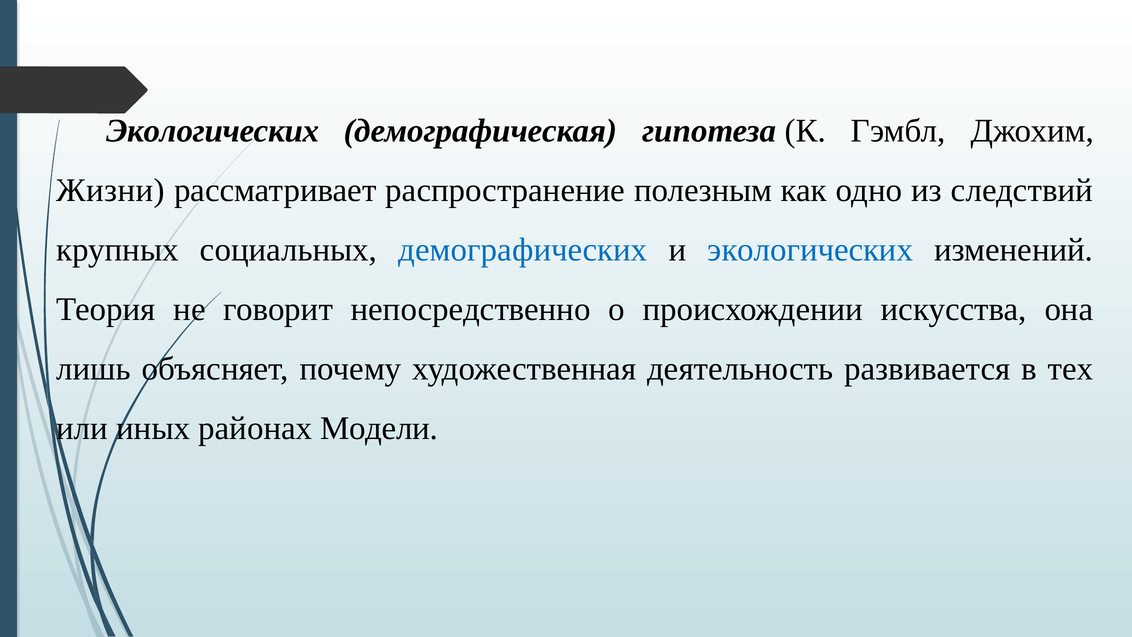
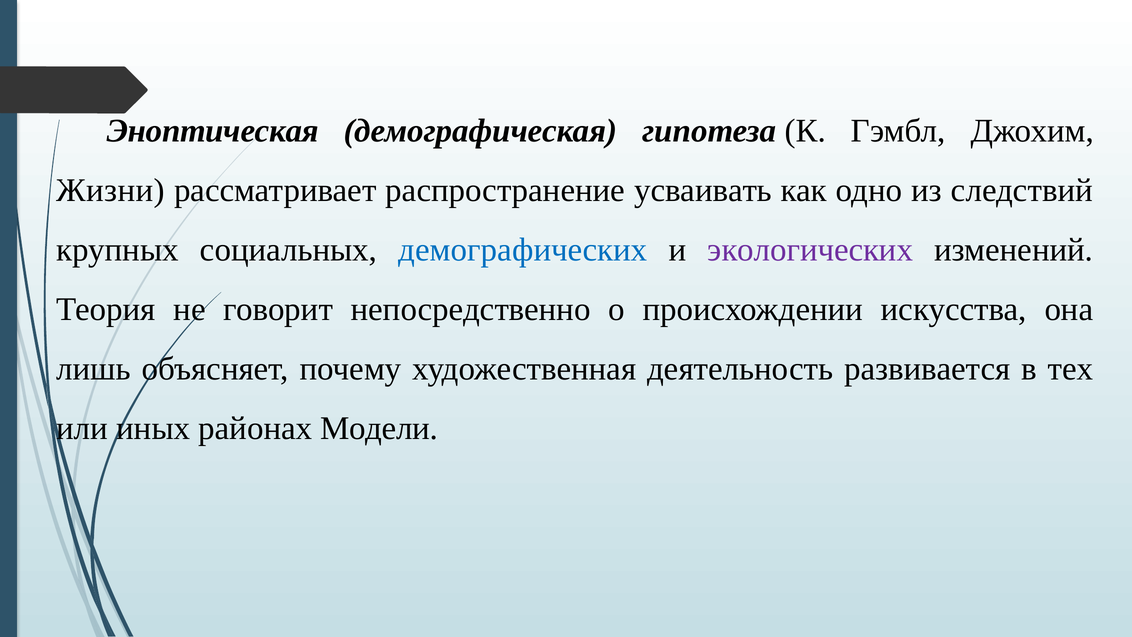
Экологических at (213, 131): Экологических -> Эноптическая
полезным: полезным -> усваивать
экологических at (810, 250) colour: blue -> purple
